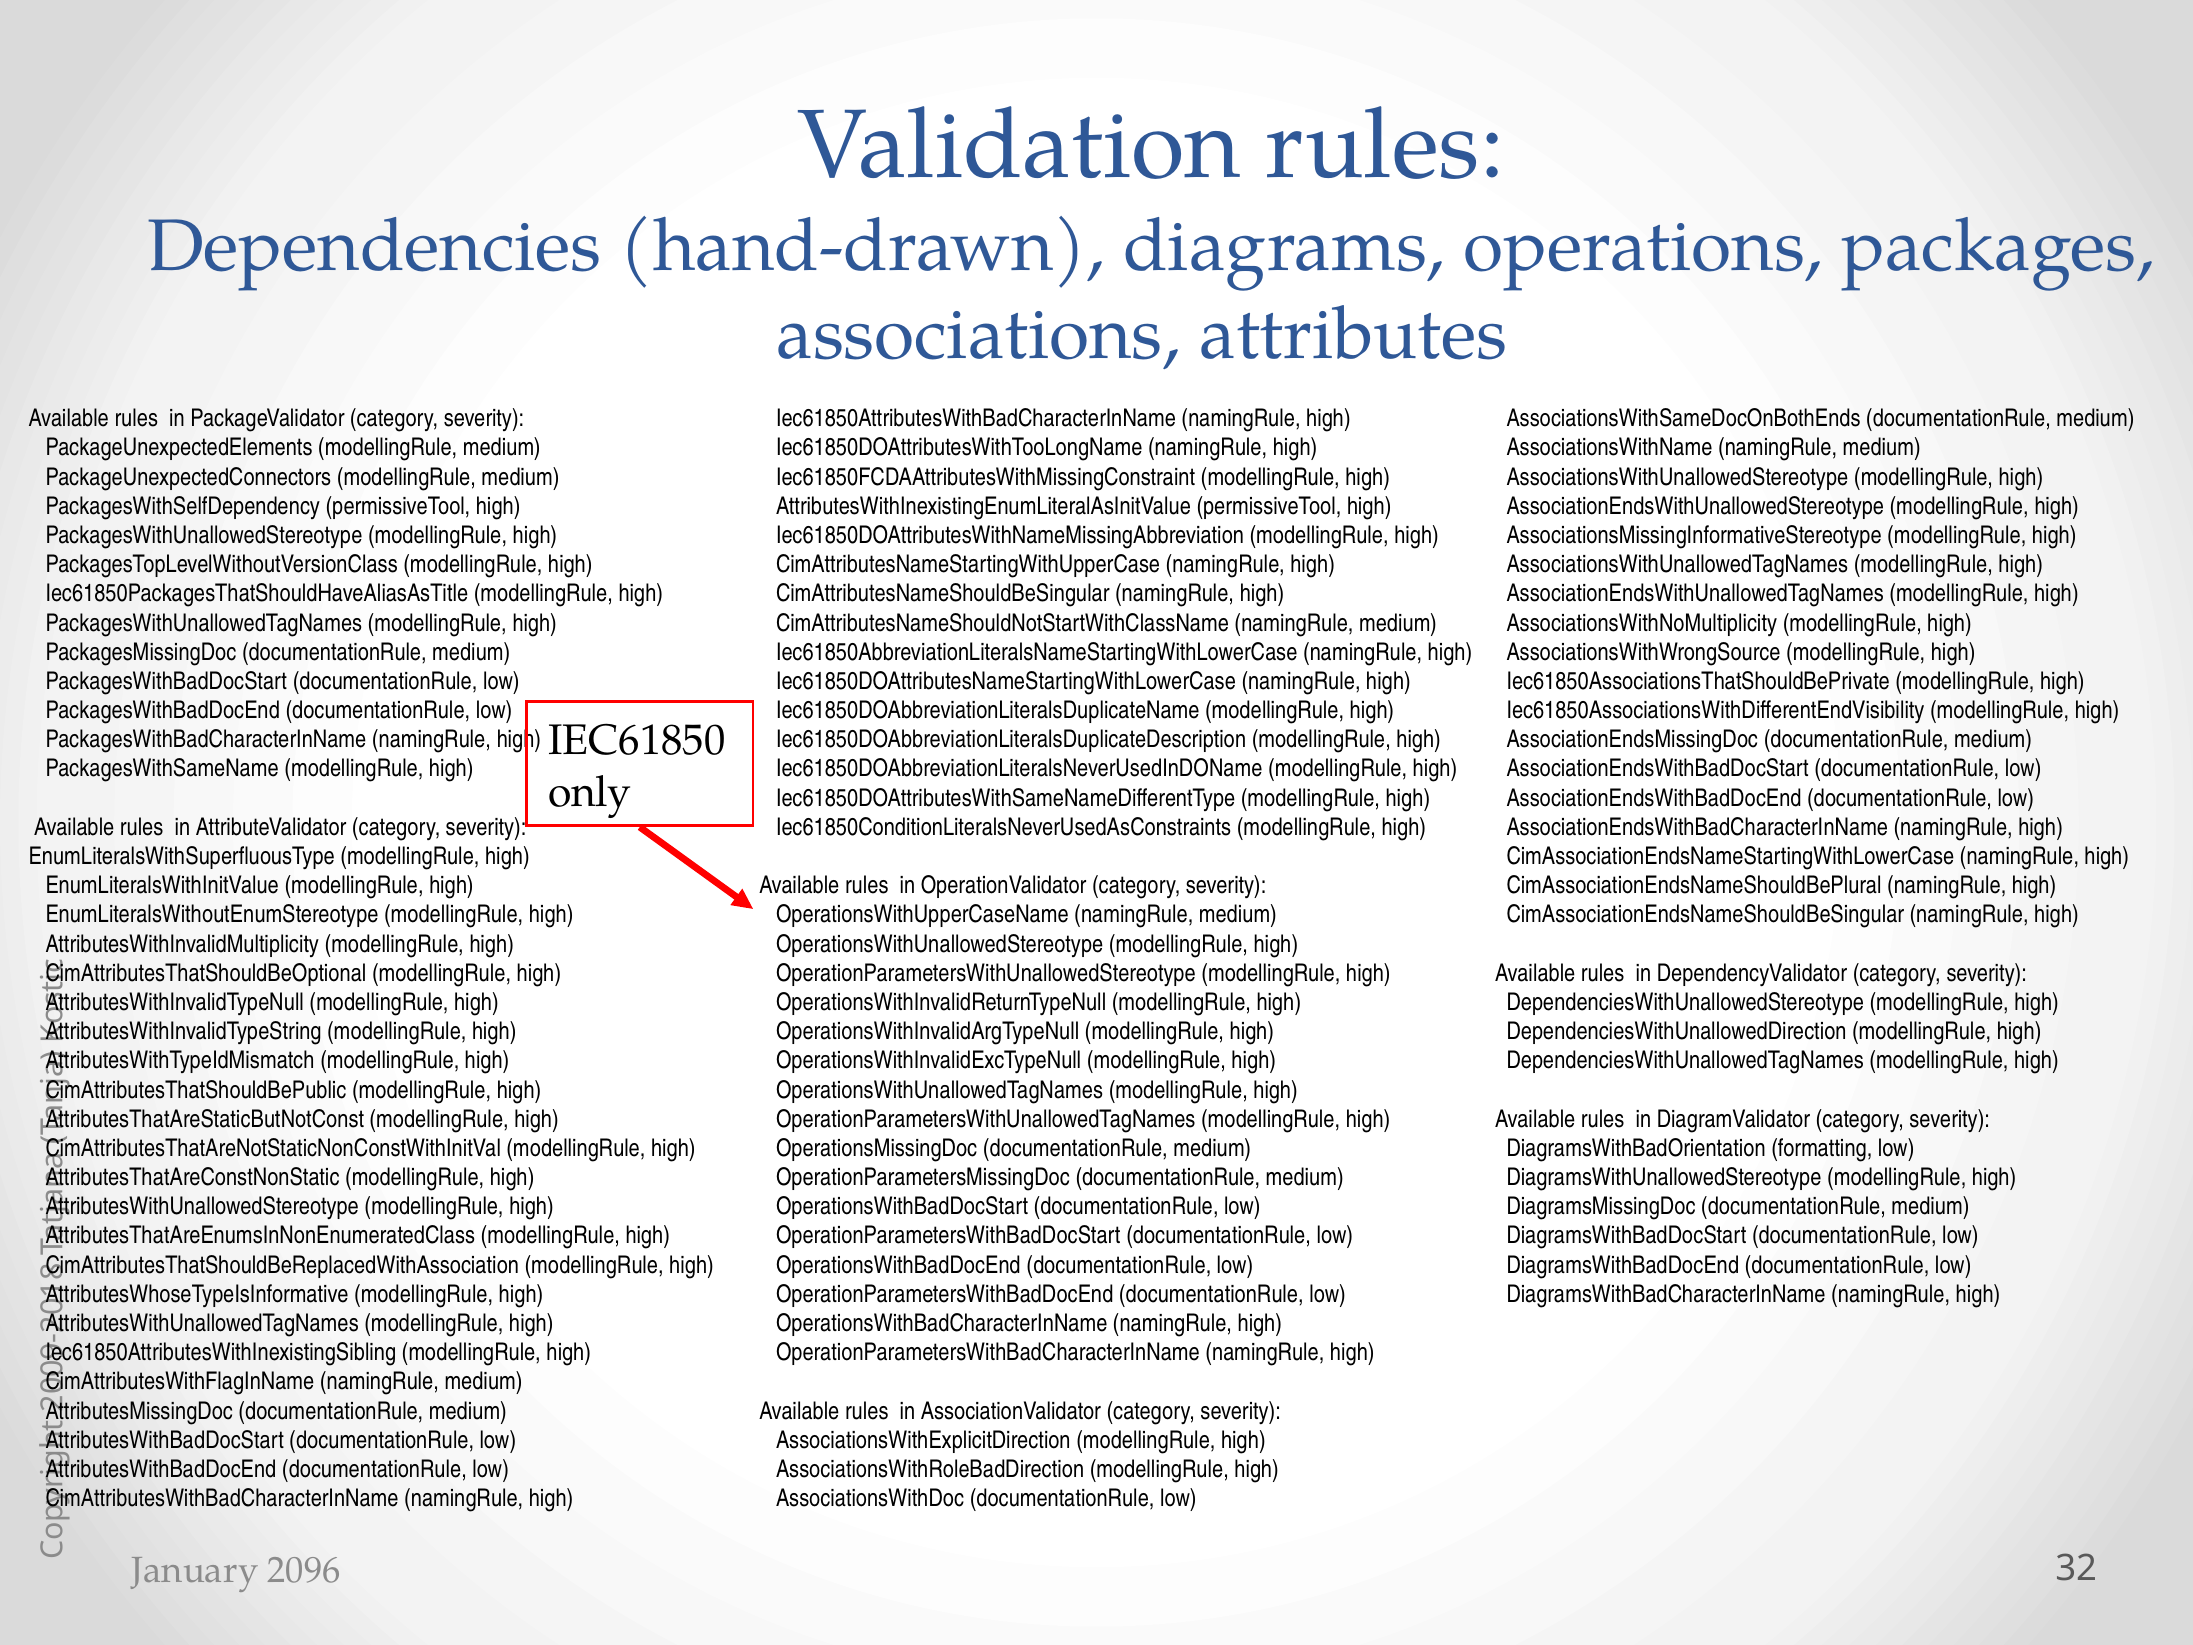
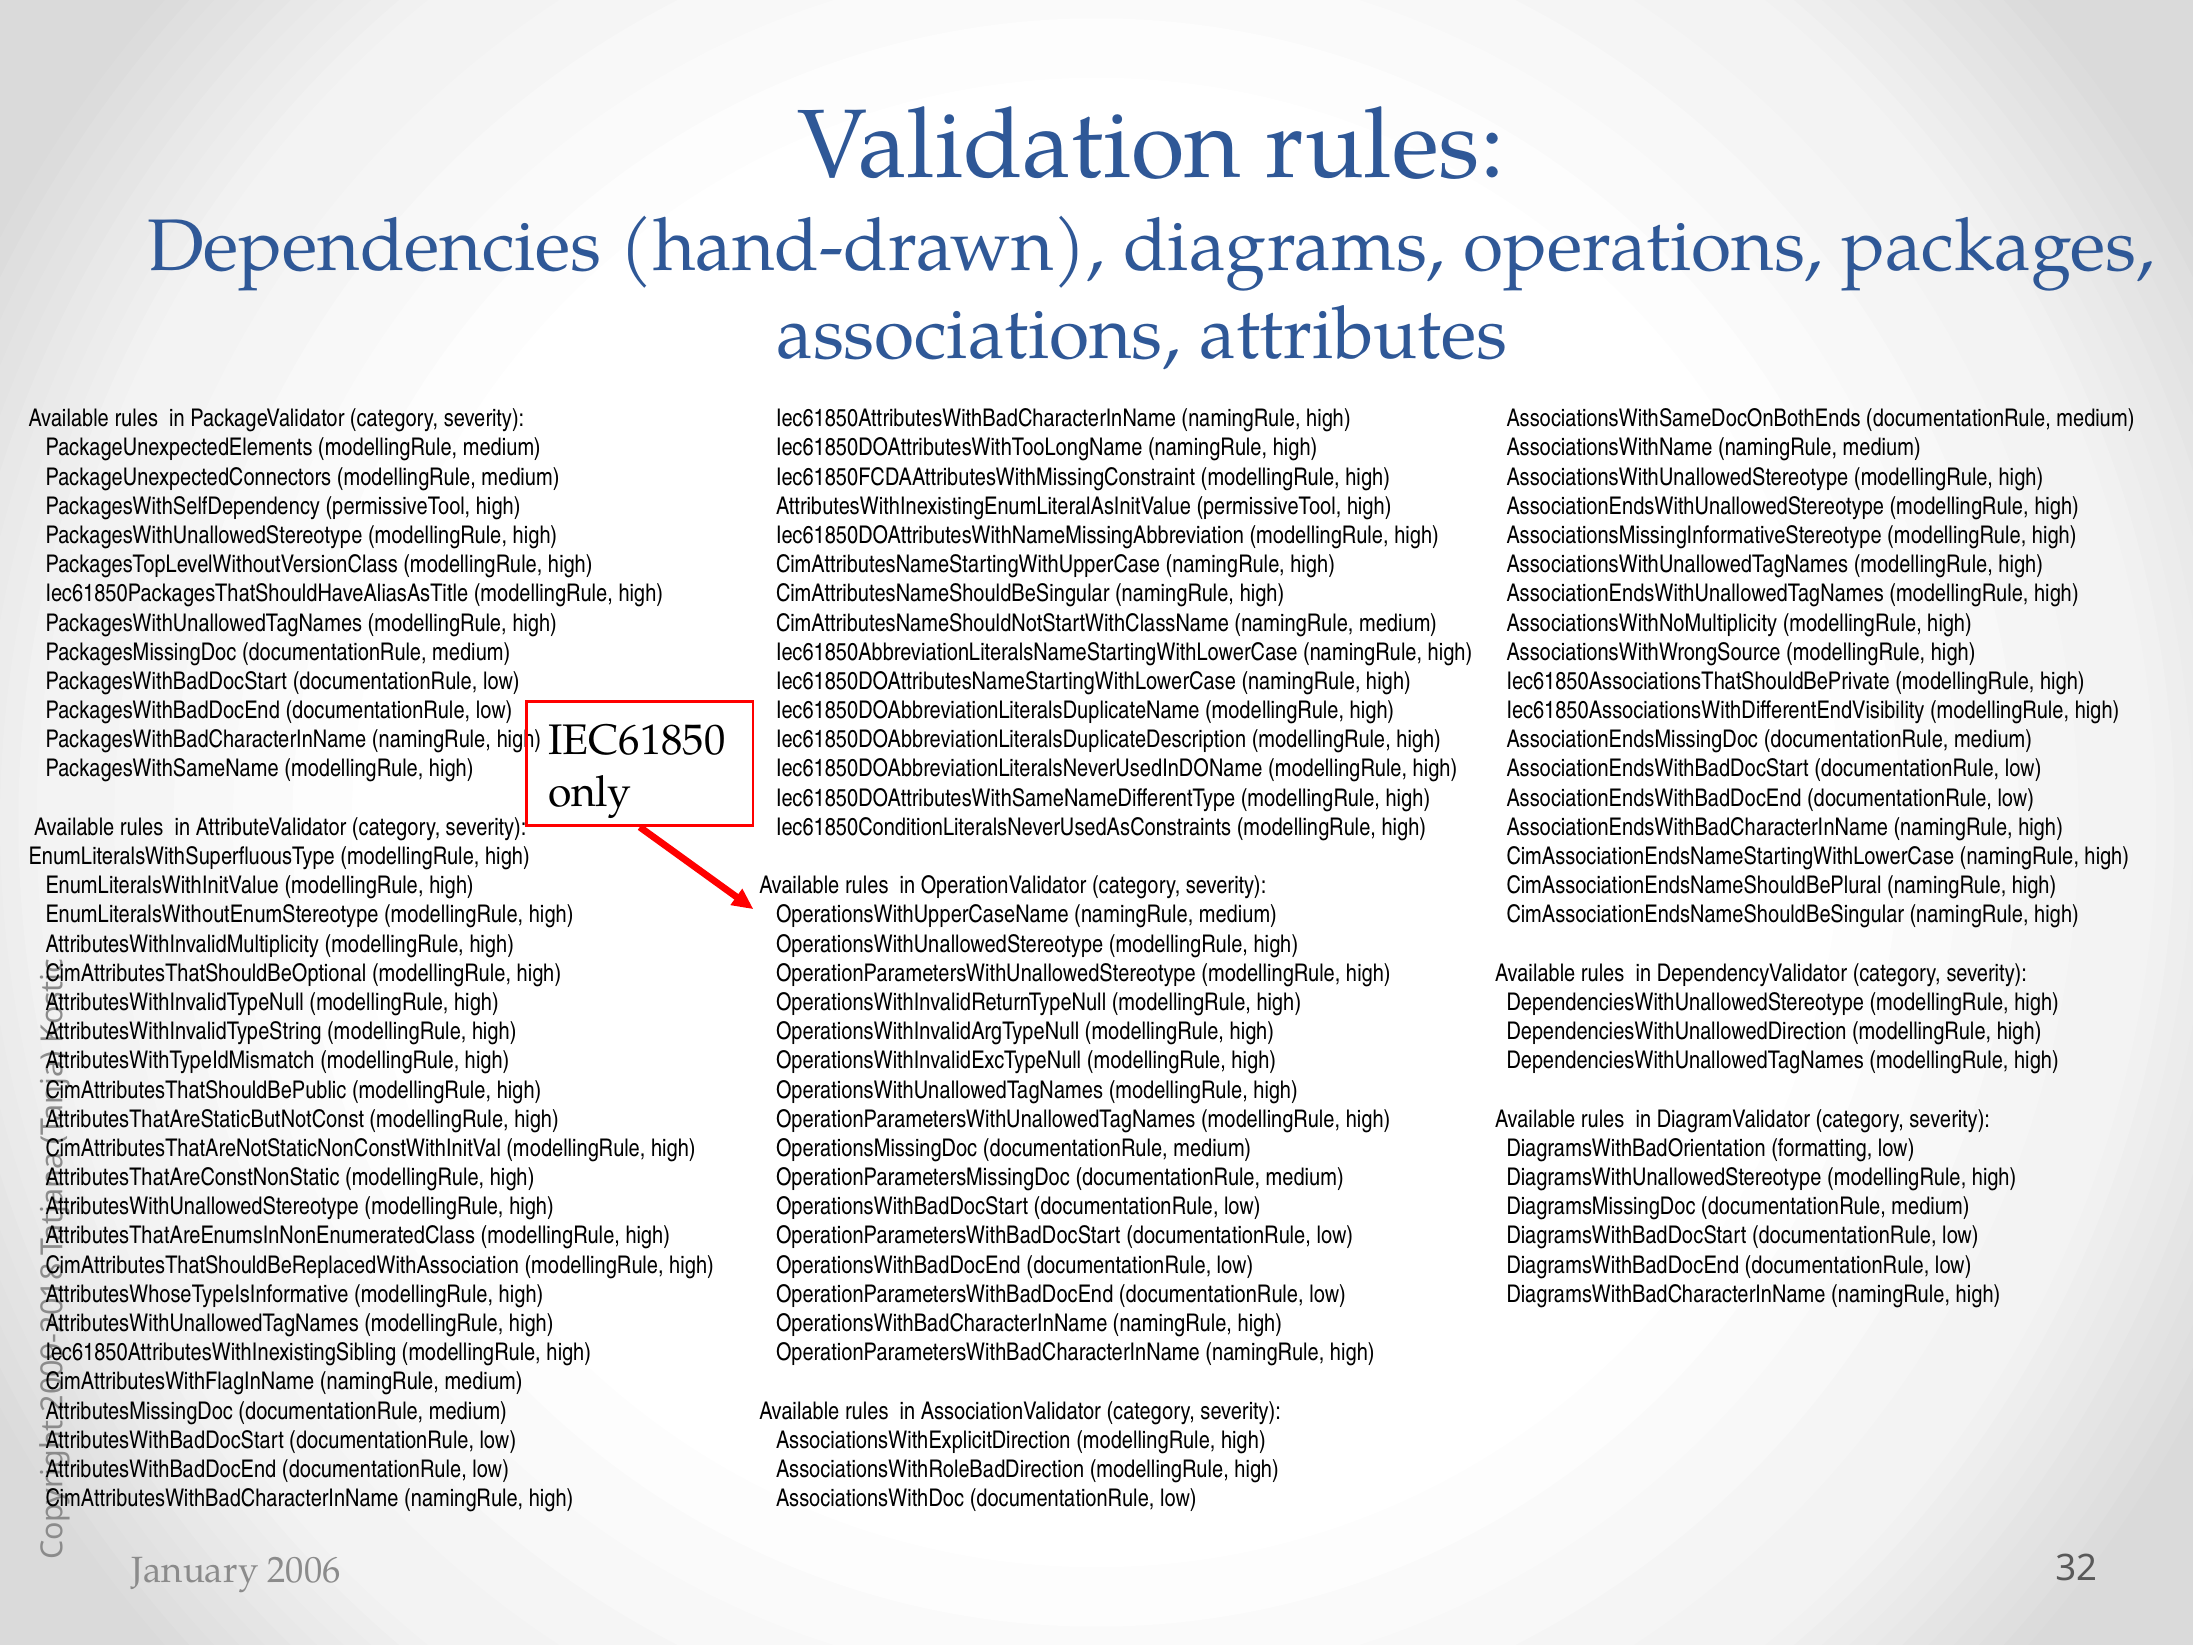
2096: 2096 -> 2006
